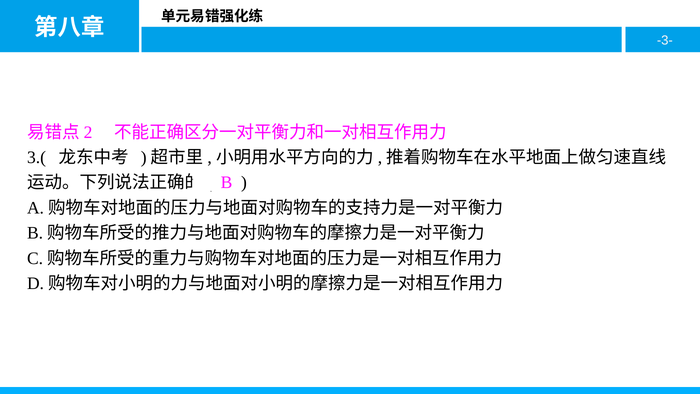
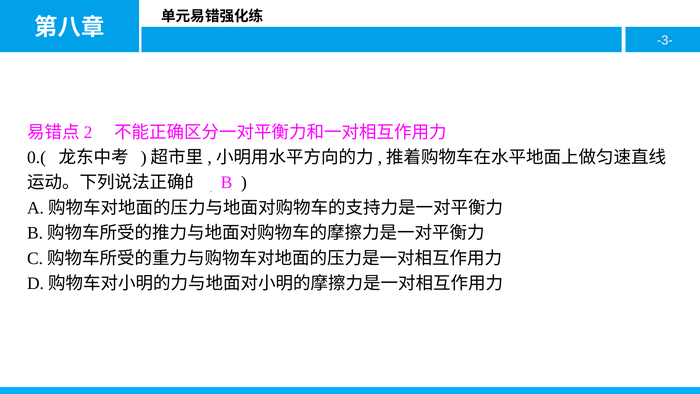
3.(: 3.( -> 0.(
